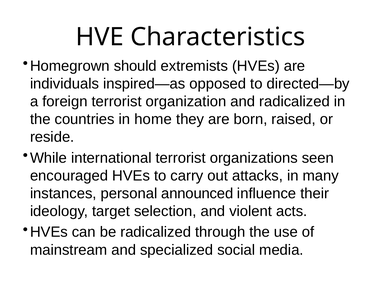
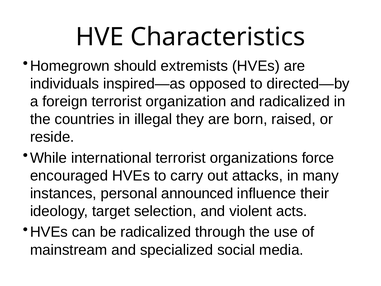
home: home -> illegal
seen: seen -> force
